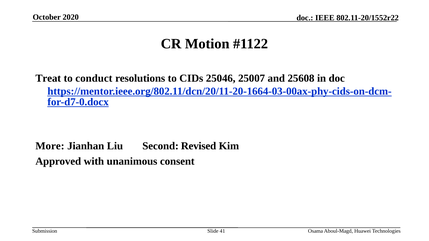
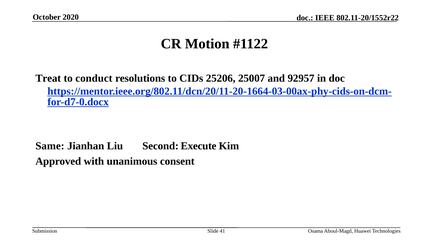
25046: 25046 -> 25206
25608: 25608 -> 92957
More: More -> Same
Revised: Revised -> Execute
